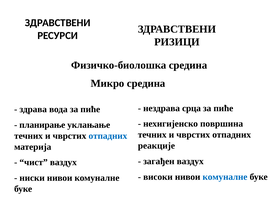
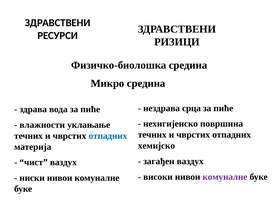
планирање: планирање -> влажности
реакције: реакције -> хемијско
комуналне at (225, 177) colour: blue -> purple
